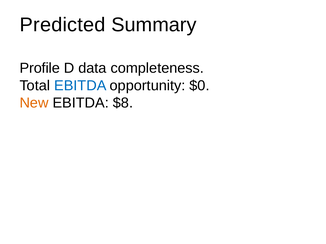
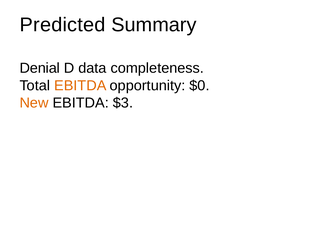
Profile: Profile -> Denial
EBITDA at (80, 86) colour: blue -> orange
$8: $8 -> $3
